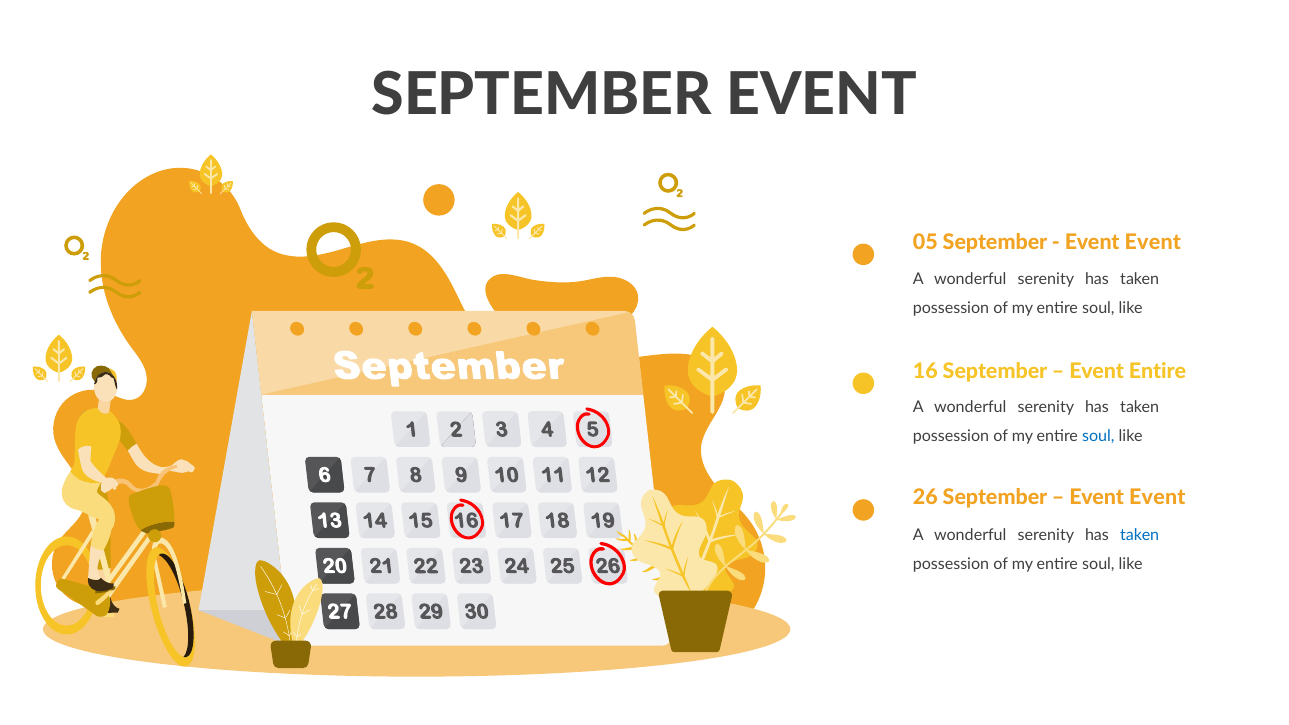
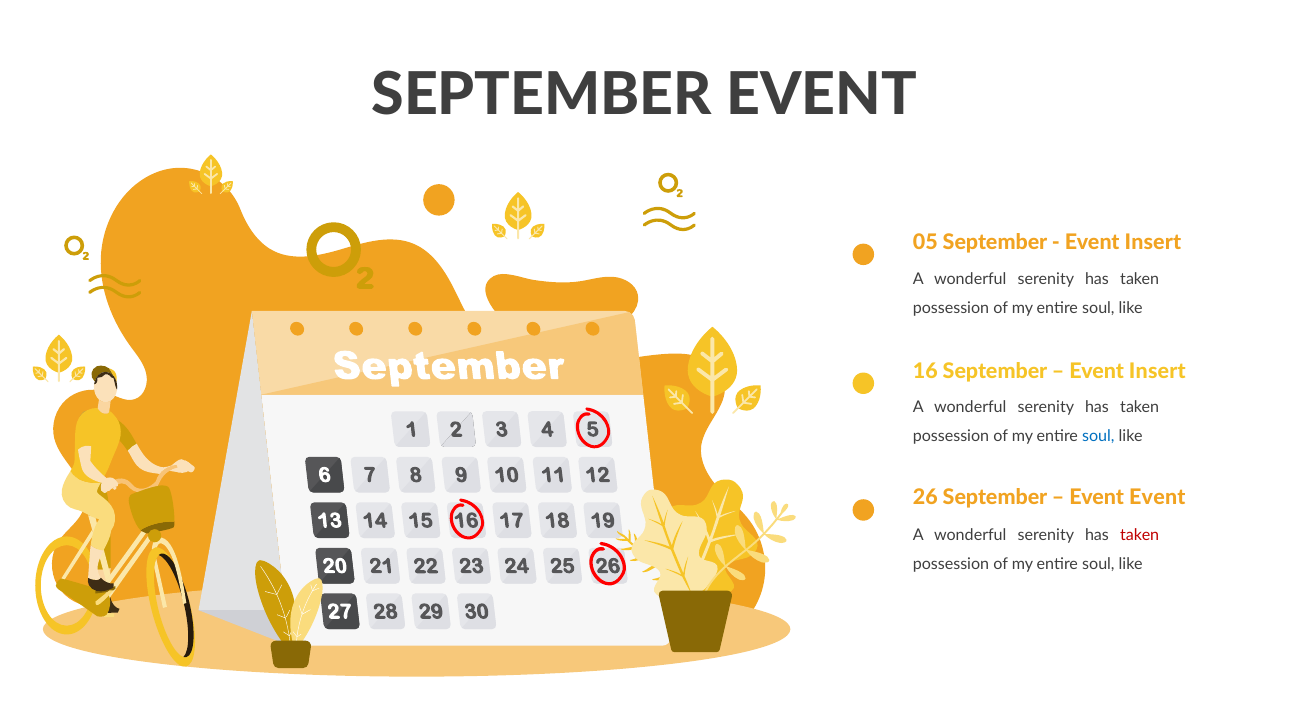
Event at (1153, 242): Event -> Insert
Entire at (1158, 371): Entire -> Insert
taken at (1140, 535) colour: blue -> red
